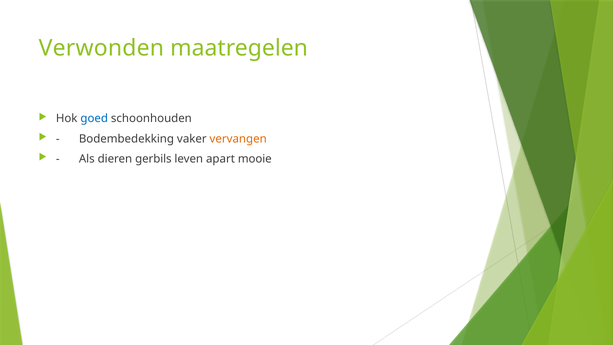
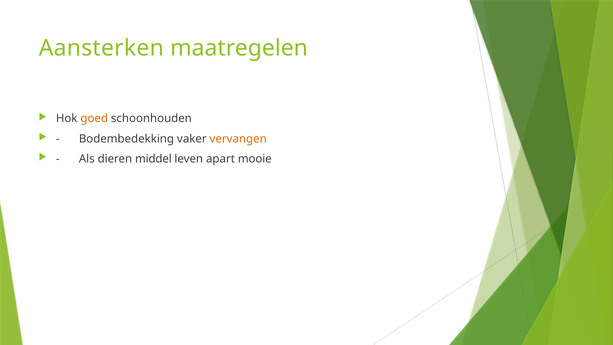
Verwonden: Verwonden -> Aansterken
goed colour: blue -> orange
gerbils: gerbils -> middel
